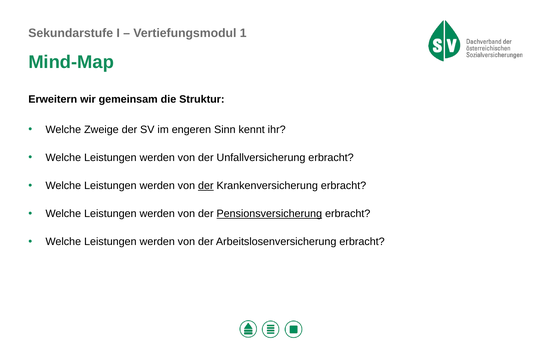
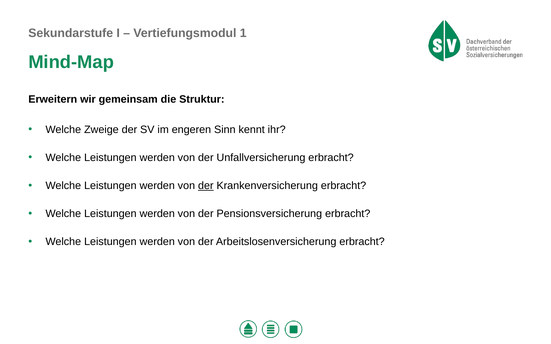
Pensionsversicherung underline: present -> none
